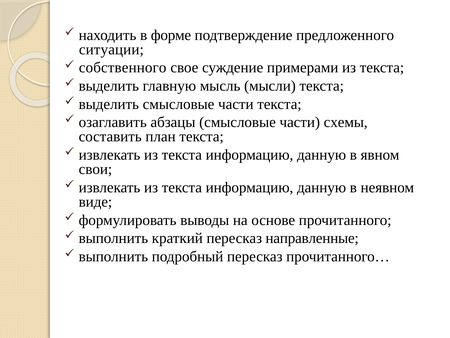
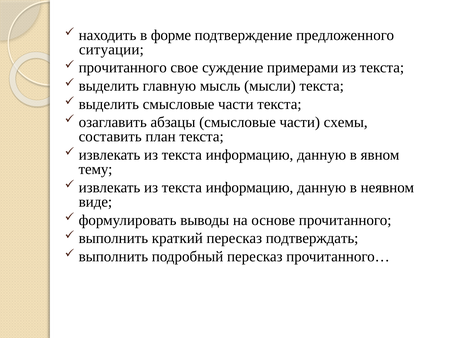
собственного at (123, 68): собственного -> прочитанного
свои: свои -> тему
направленные: направленные -> подтверждать
